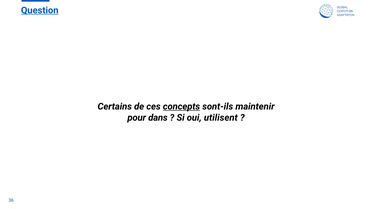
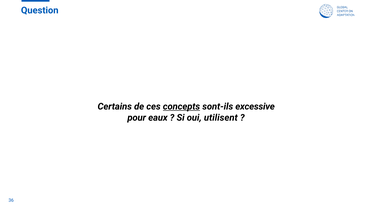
Question underline: present -> none
maintenir: maintenir -> excessive
dans: dans -> eaux
